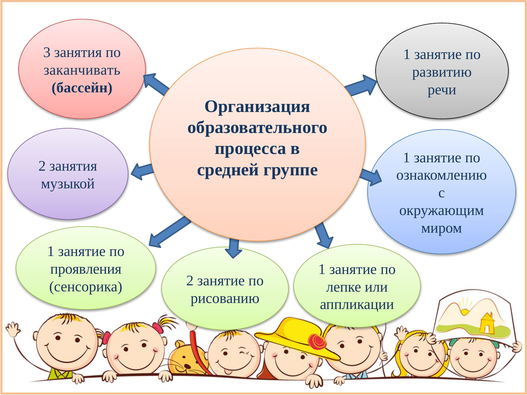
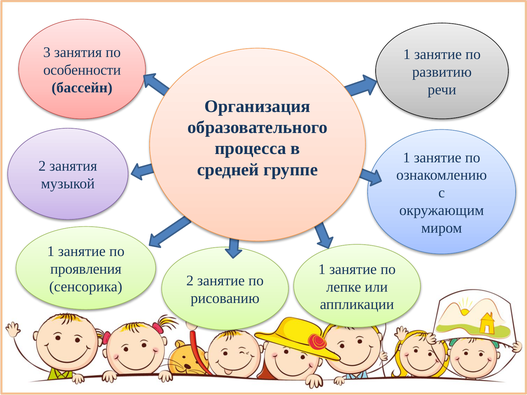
заканчивать: заканчивать -> особенности
